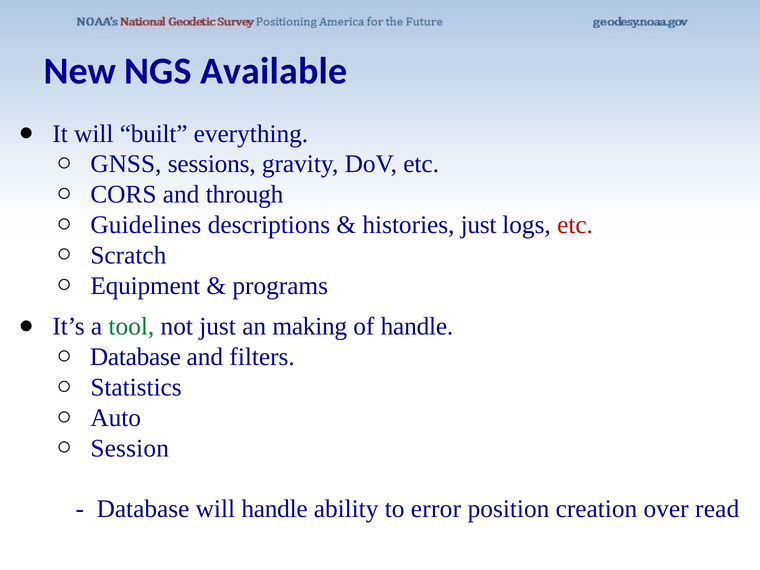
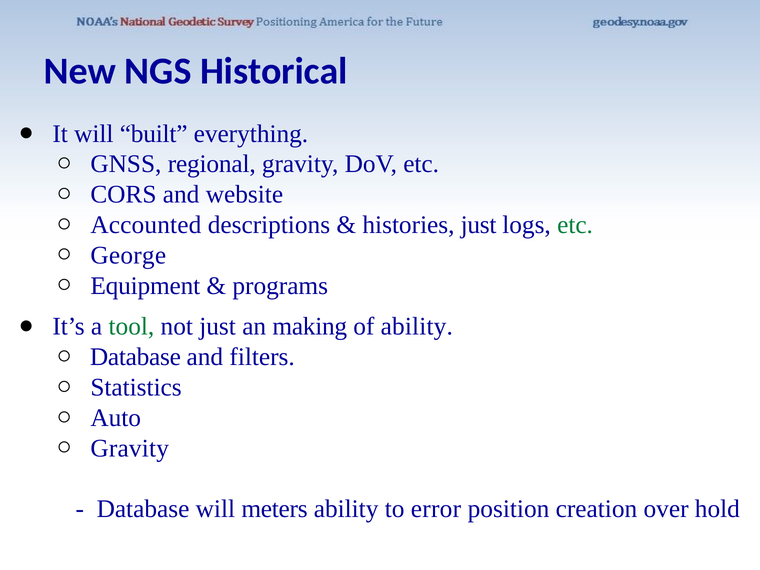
Available: Available -> Historical
sessions: sessions -> regional
through: through -> website
Guidelines: Guidelines -> Accounted
etc at (575, 225) colour: red -> green
Scratch: Scratch -> George
of handle: handle -> ability
Session at (130, 448): Session -> Gravity
will handle: handle -> meters
read: read -> hold
